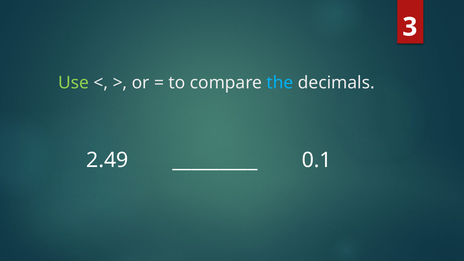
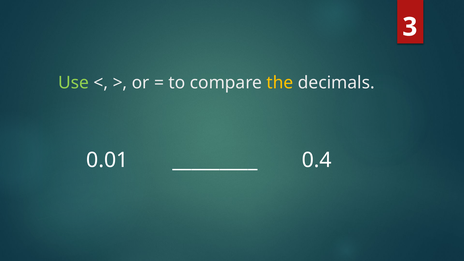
the colour: light blue -> yellow
2.49: 2.49 -> 0.01
0.1: 0.1 -> 0.4
